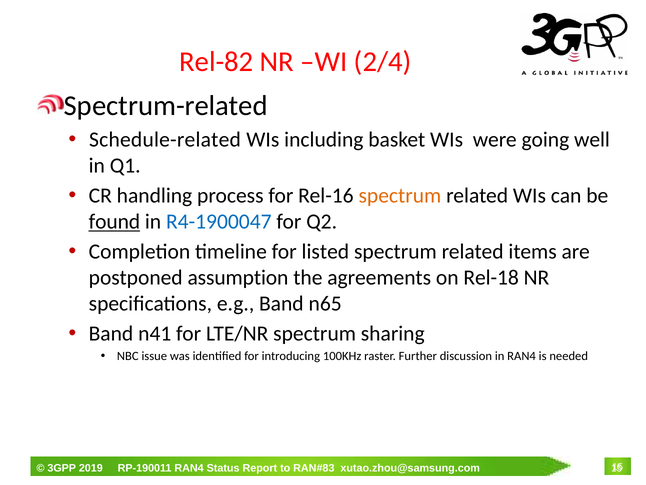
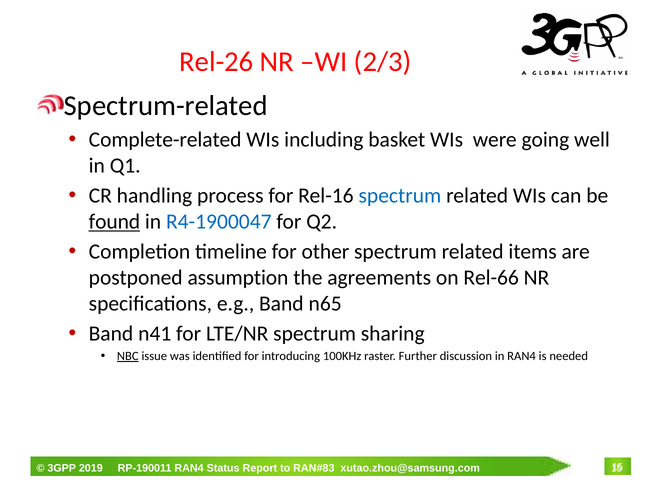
Rel-82: Rel-82 -> Rel-26
2/4: 2/4 -> 2/3
Schedule-related: Schedule-related -> Complete-related
spectrum at (400, 196) colour: orange -> blue
listed: listed -> other
Rel-18: Rel-18 -> Rel-66
NBC underline: none -> present
